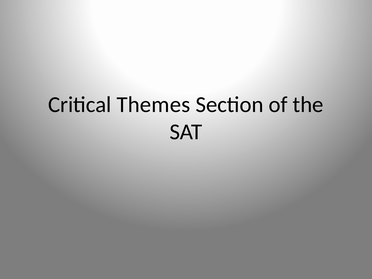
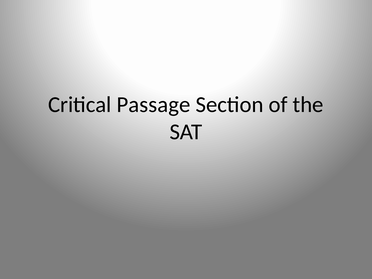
Themes: Themes -> Passage
